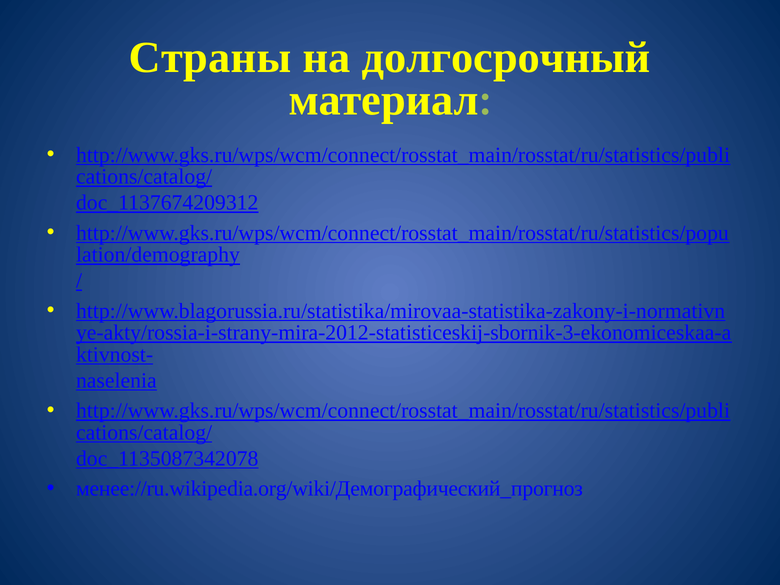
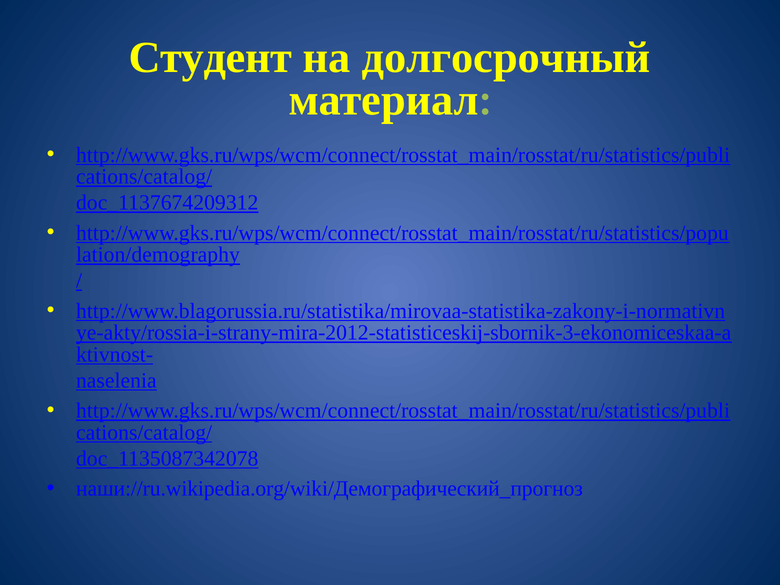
Страны: Страны -> Студент
менее://ru.wikipedia.org/wiki/Демографический_прогноз: менее://ru.wikipedia.org/wiki/Демографический_прогноз -> наши://ru.wikipedia.org/wiki/Демографический_прогноз
